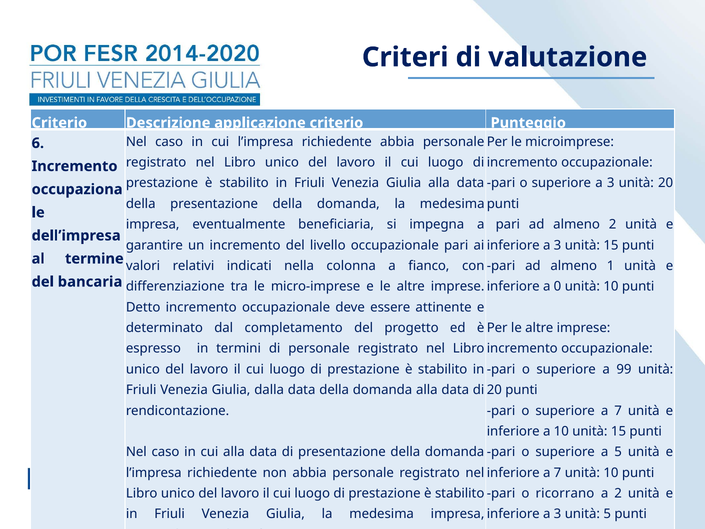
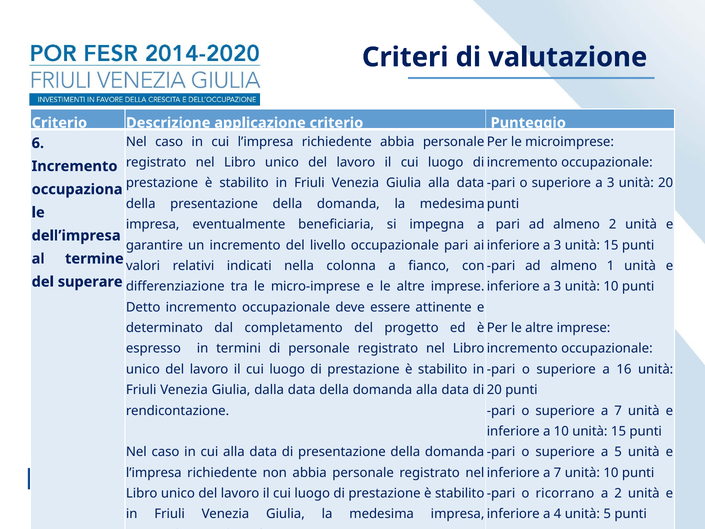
bancaria: bancaria -> superare
0 at (558, 286): 0 -> 3
99: 99 -> 16
3 at (558, 514): 3 -> 4
